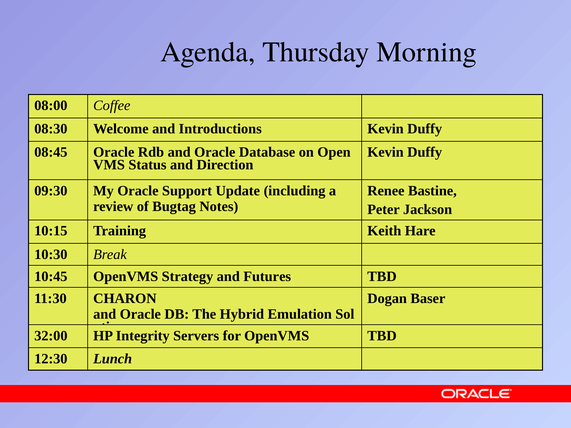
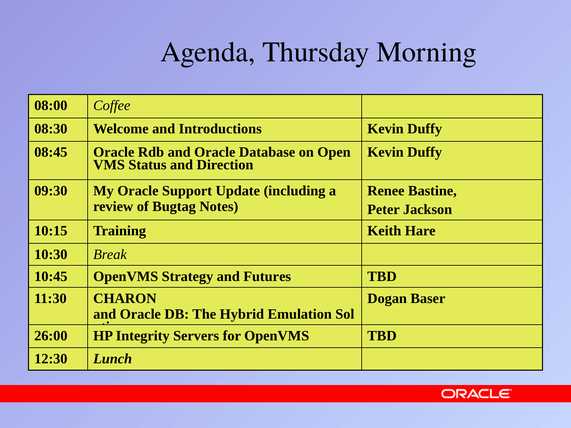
32:00: 32:00 -> 26:00
